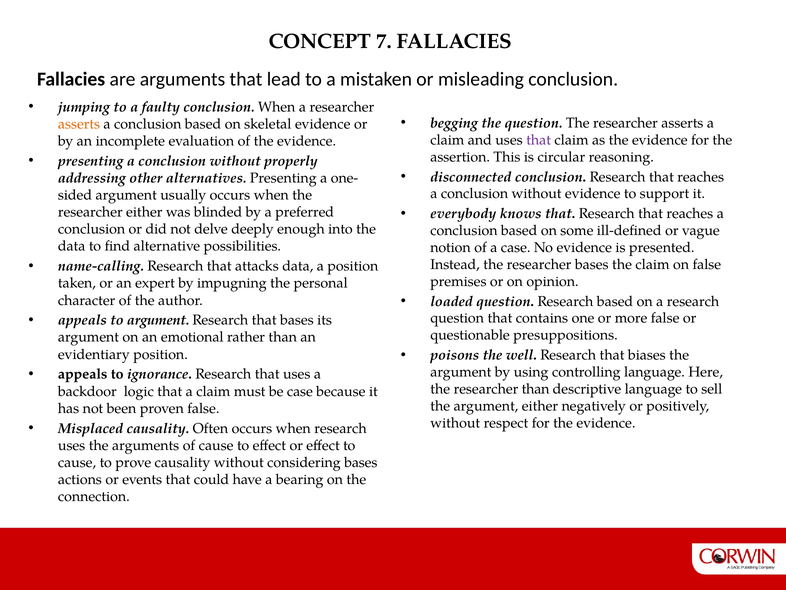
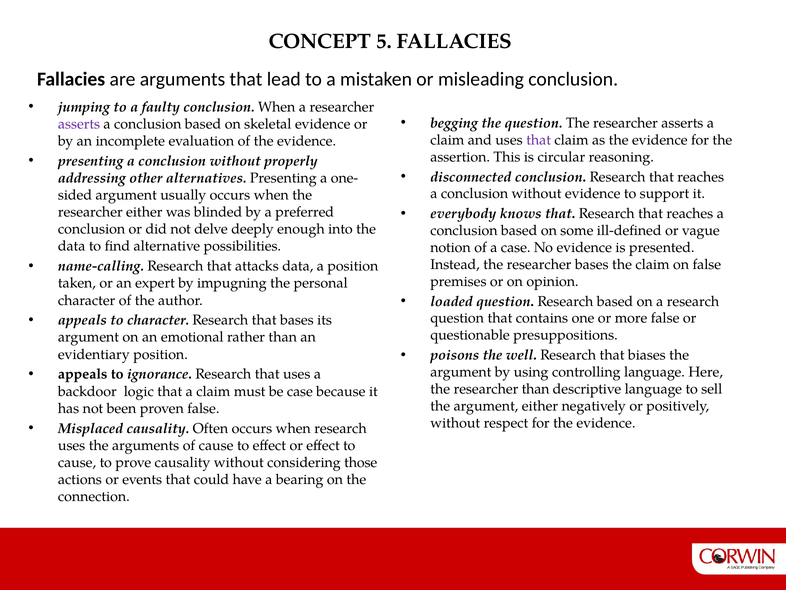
7: 7 -> 5
asserts at (79, 124) colour: orange -> purple
to argument: argument -> character
considering bases: bases -> those
